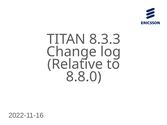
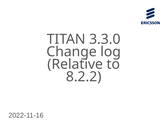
8.3.3: 8.3.3 -> 3.3.0
8.8.0: 8.8.0 -> 8.2.2
